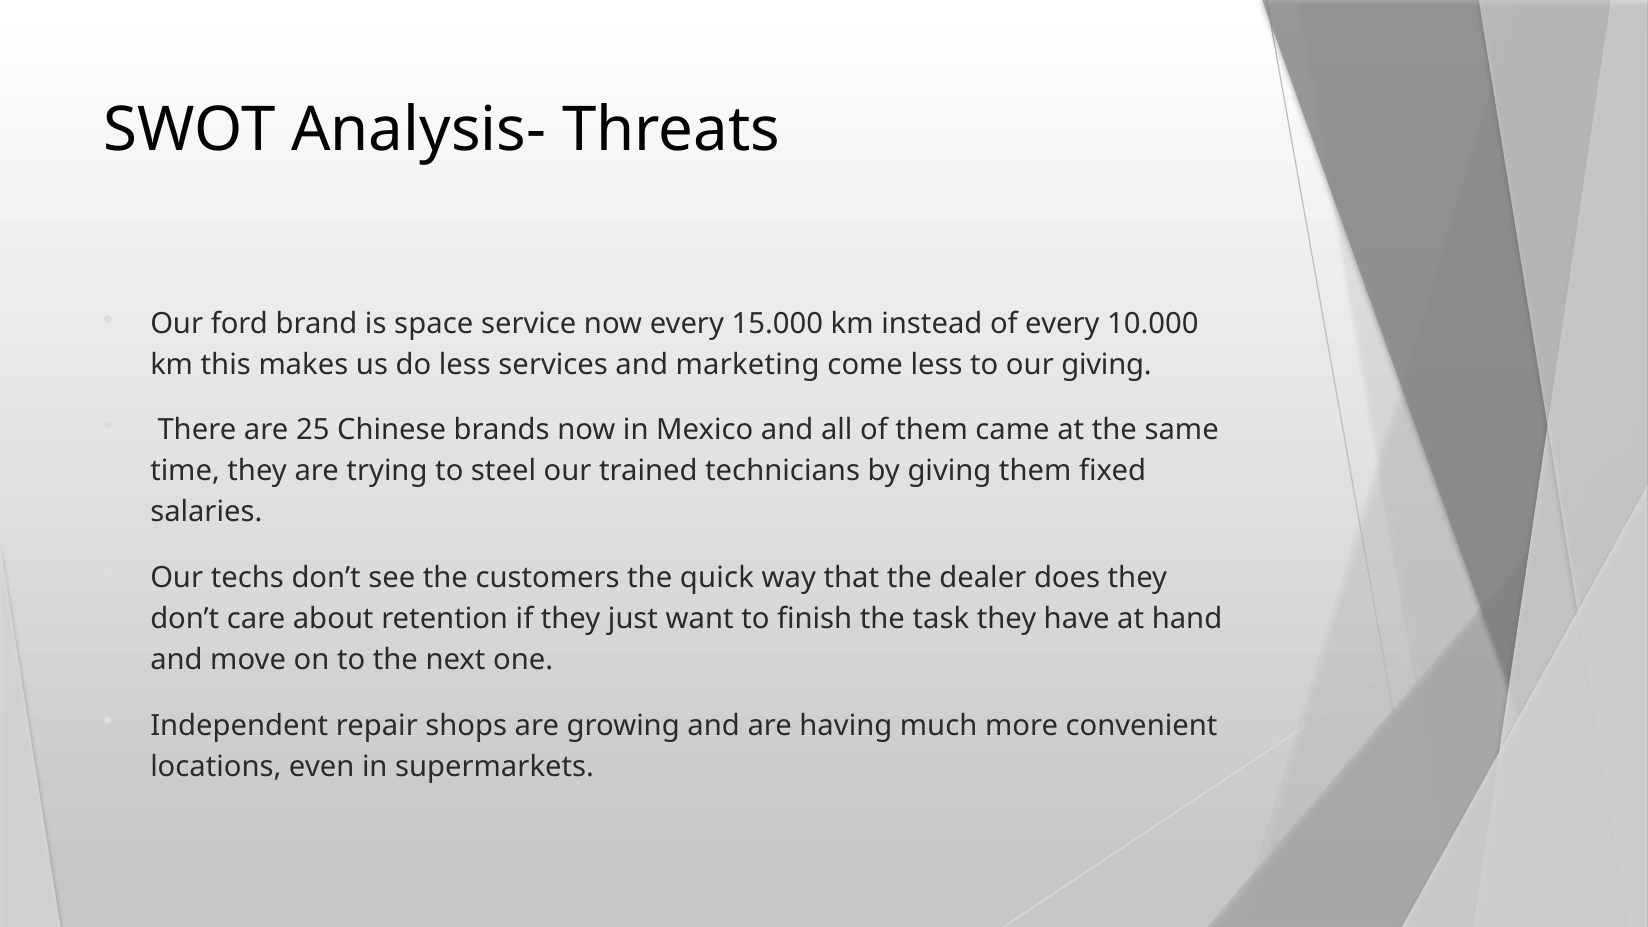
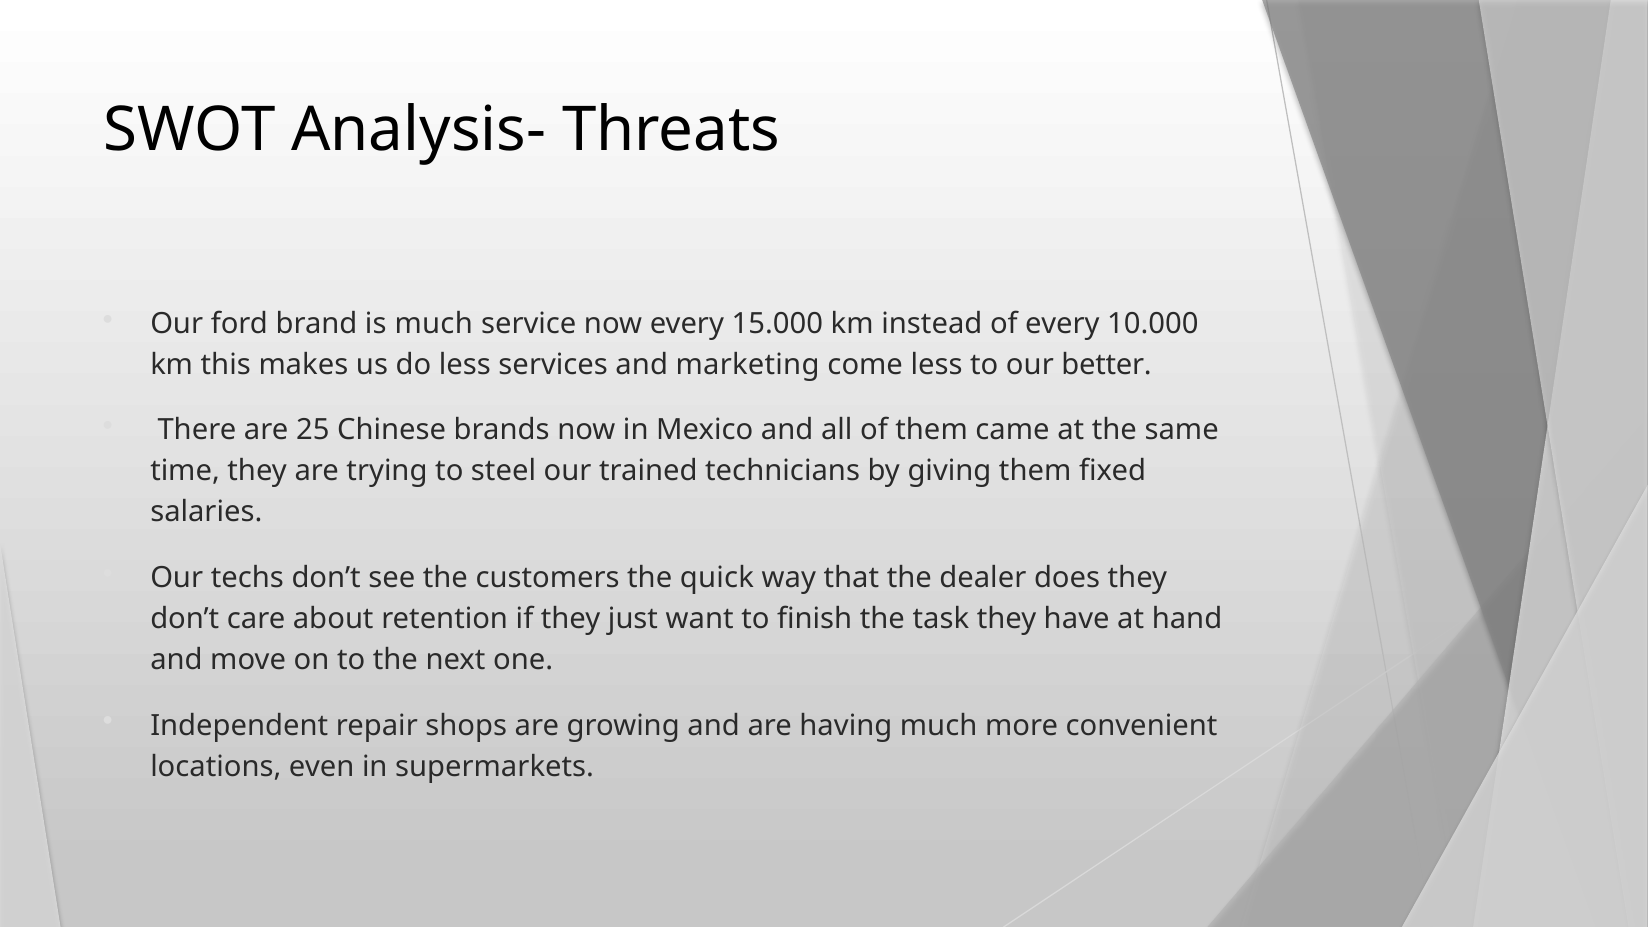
is space: space -> much
our giving: giving -> better
